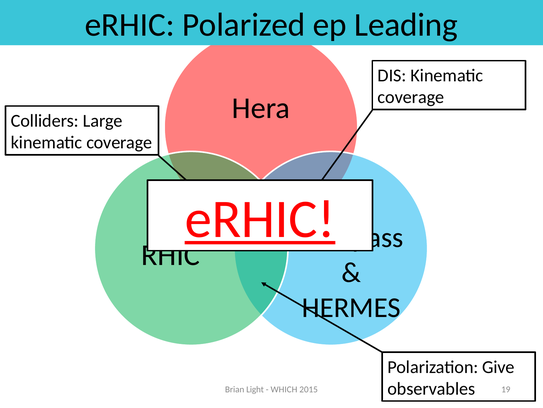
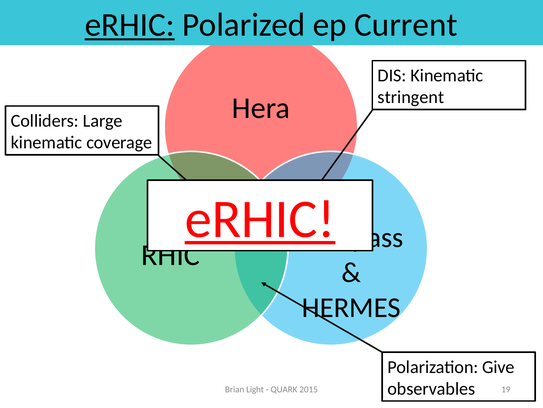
eRHIC at (130, 25) underline: none -> present
Leading: Leading -> Current
coverage at (411, 97): coverage -> stringent
WHICH: WHICH -> QUARK
